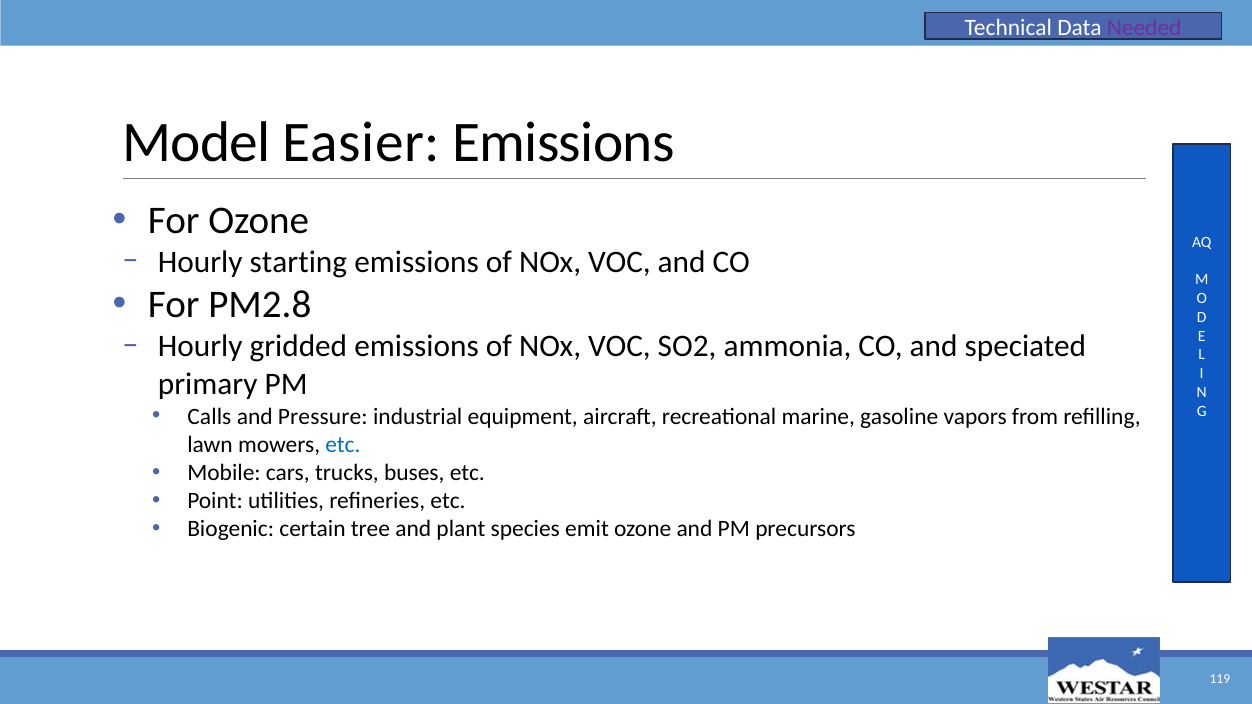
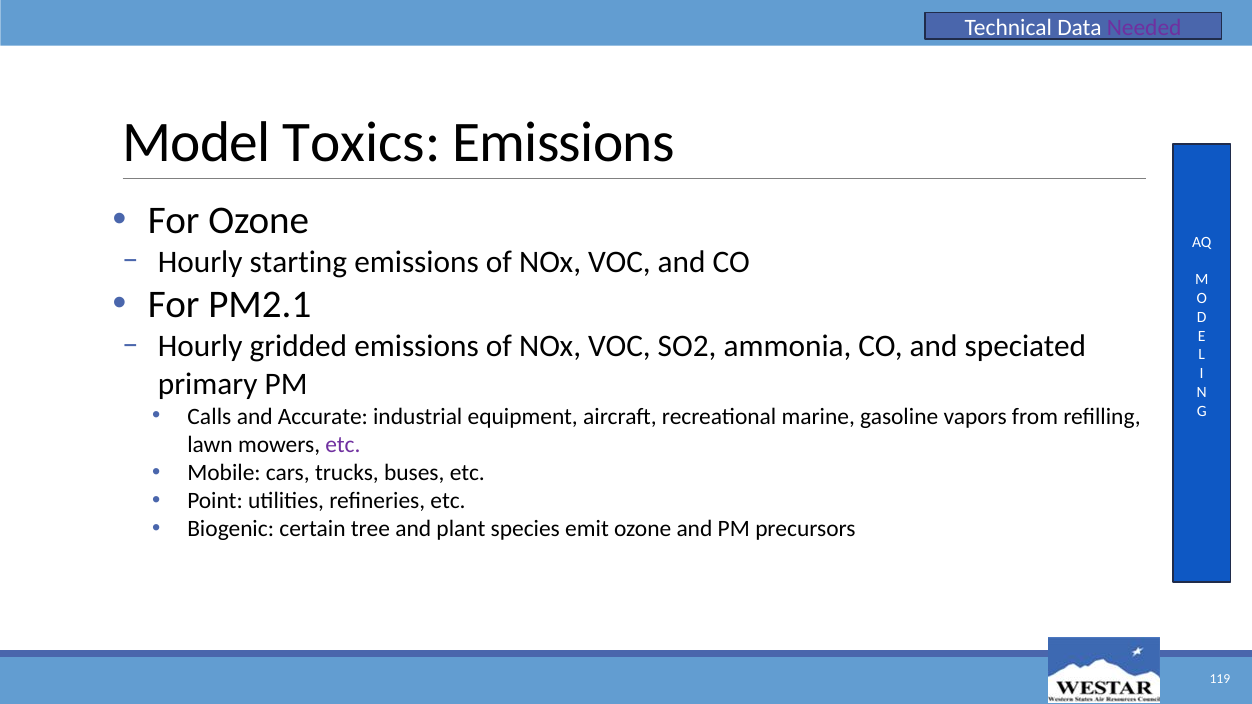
Easier: Easier -> Toxics
PM2.8: PM2.8 -> PM2.1
Pressure: Pressure -> Accurate
etc at (343, 445) colour: blue -> purple
